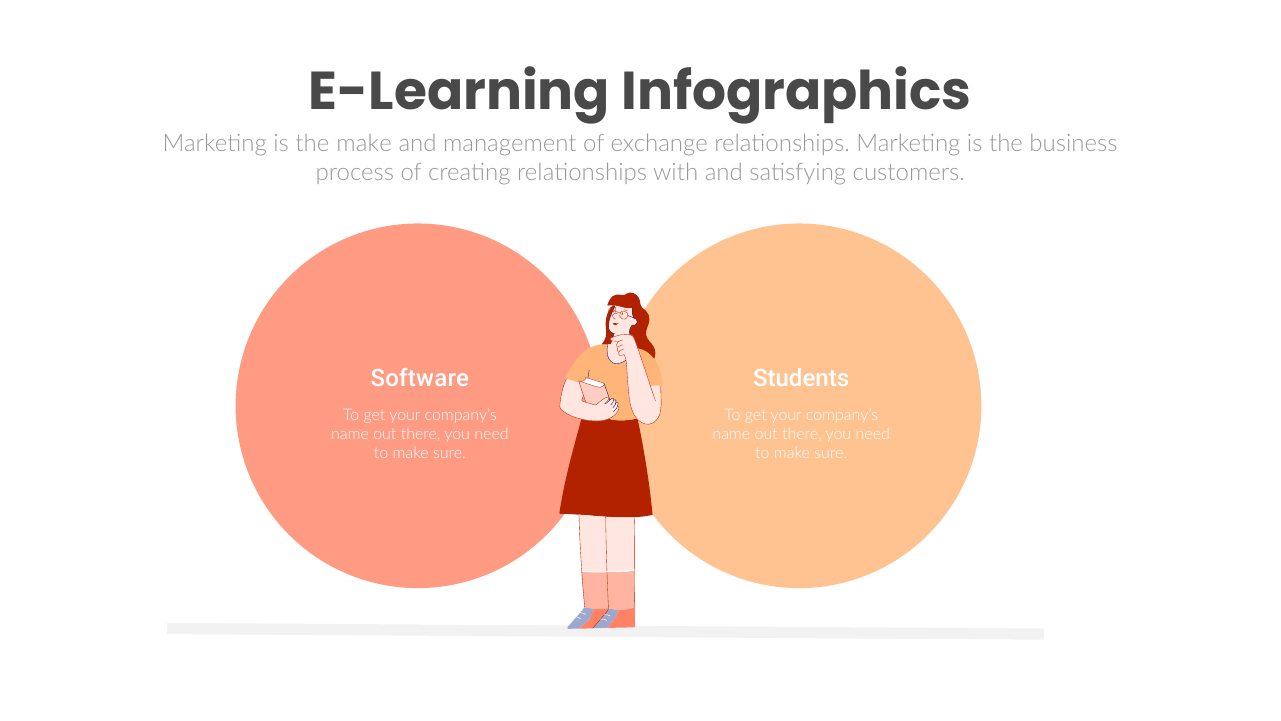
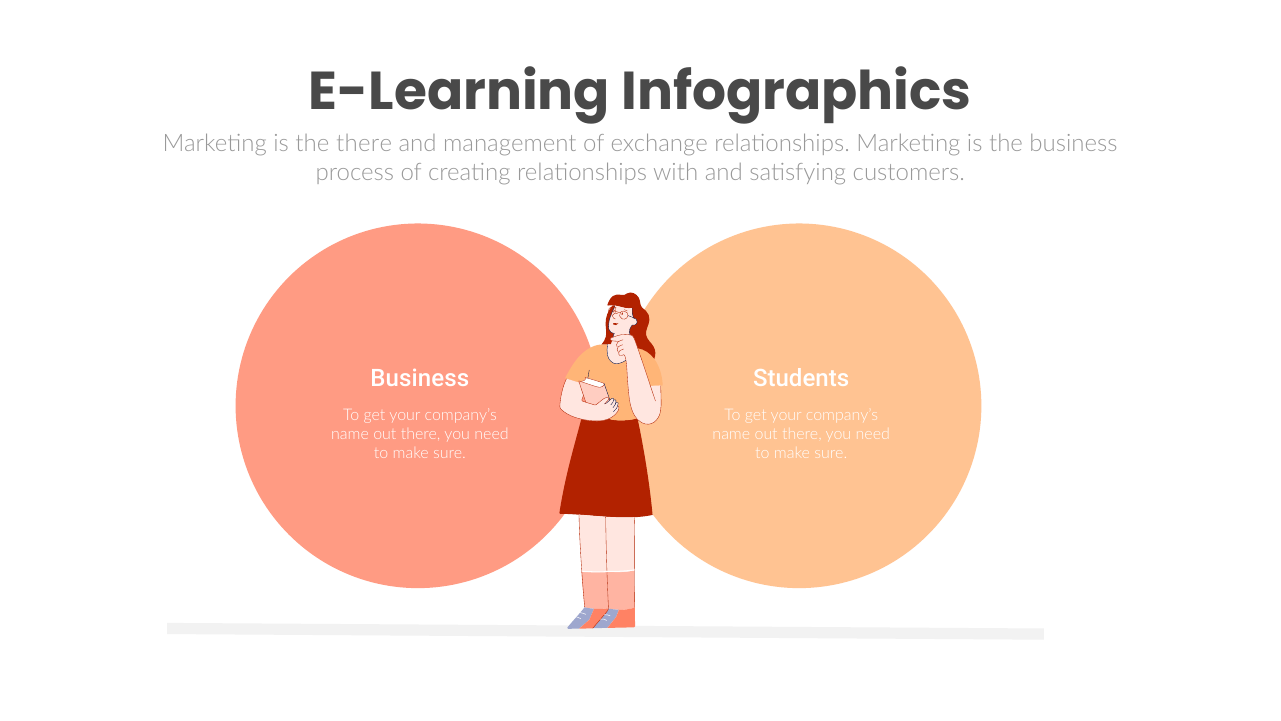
the make: make -> there
Software at (420, 378): Software -> Business
